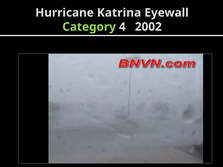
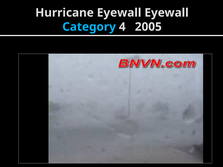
Hurricane Katrina: Katrina -> Eyewall
Category colour: light green -> light blue
2002: 2002 -> 2005
